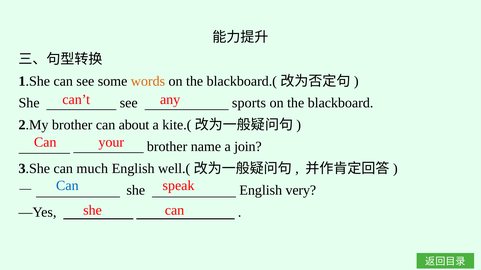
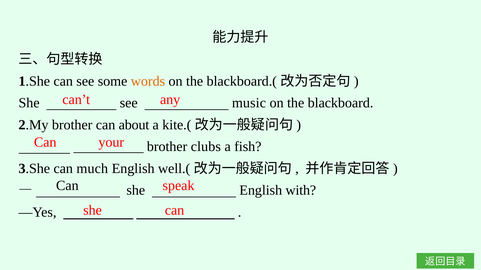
sports: sports -> music
name: name -> clubs
join: join -> fish
Can at (67, 186) colour: blue -> black
very: very -> with
